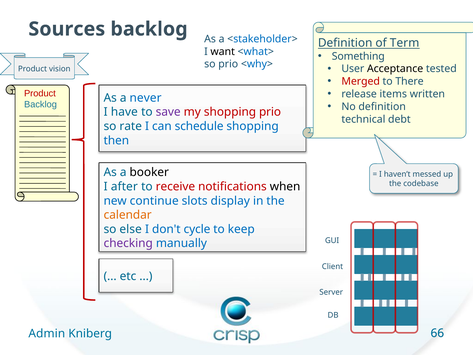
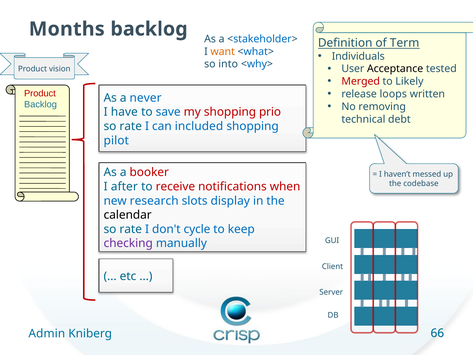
Sources: Sources -> Months
want colour: black -> orange
Something: Something -> Individuals
so prio: prio -> into
There: There -> Likely
items: items -> loops
No definition: definition -> removing
save colour: purple -> blue
schedule: schedule -> included
then: then -> pilot
booker colour: black -> red
when colour: black -> red
continue: continue -> research
calendar colour: orange -> black
else at (131, 229): else -> rate
